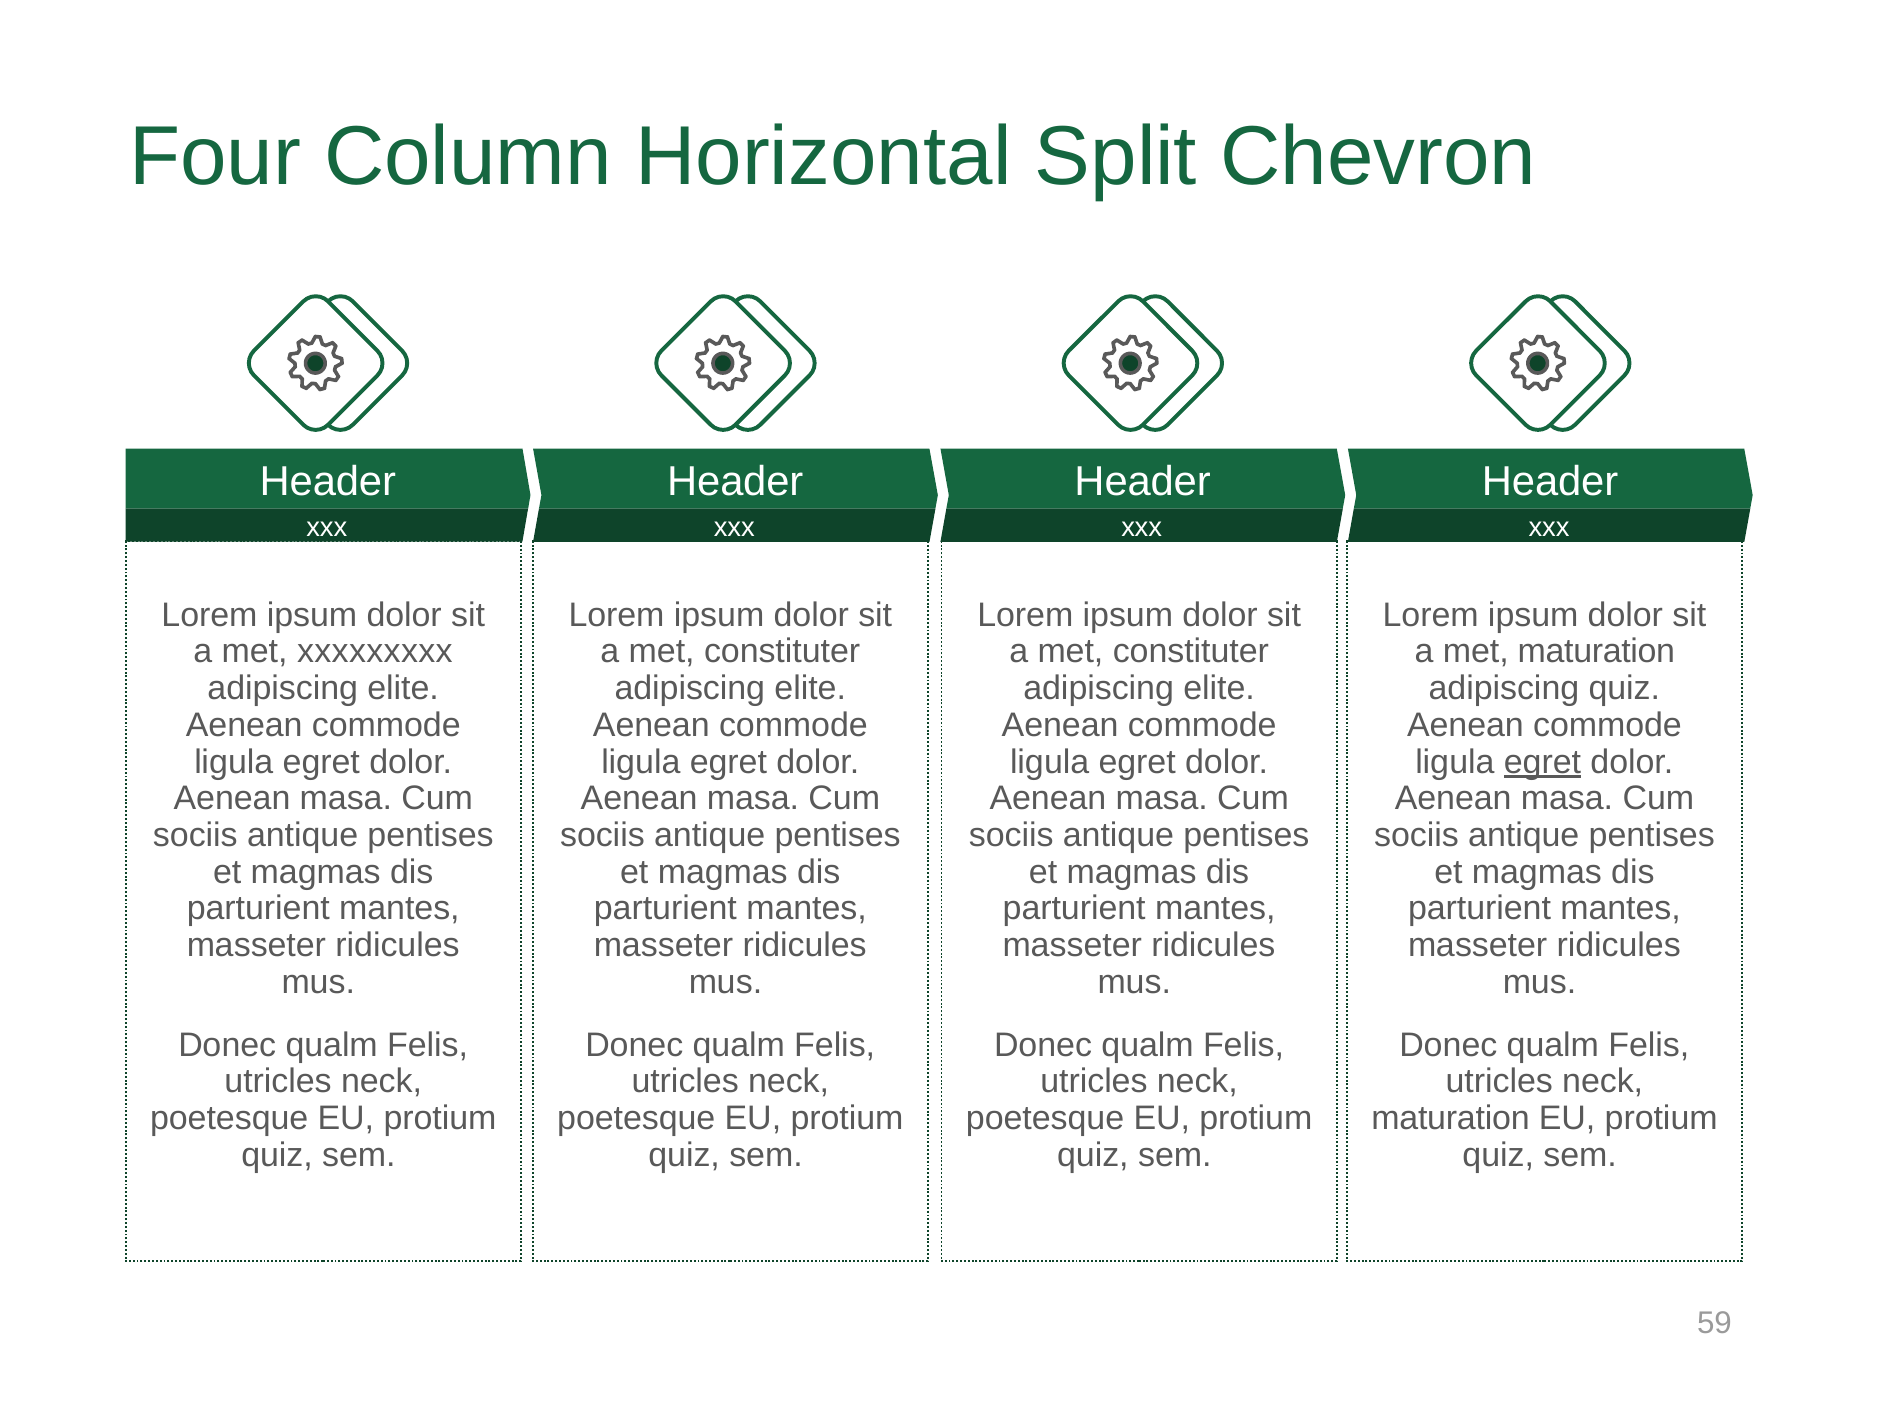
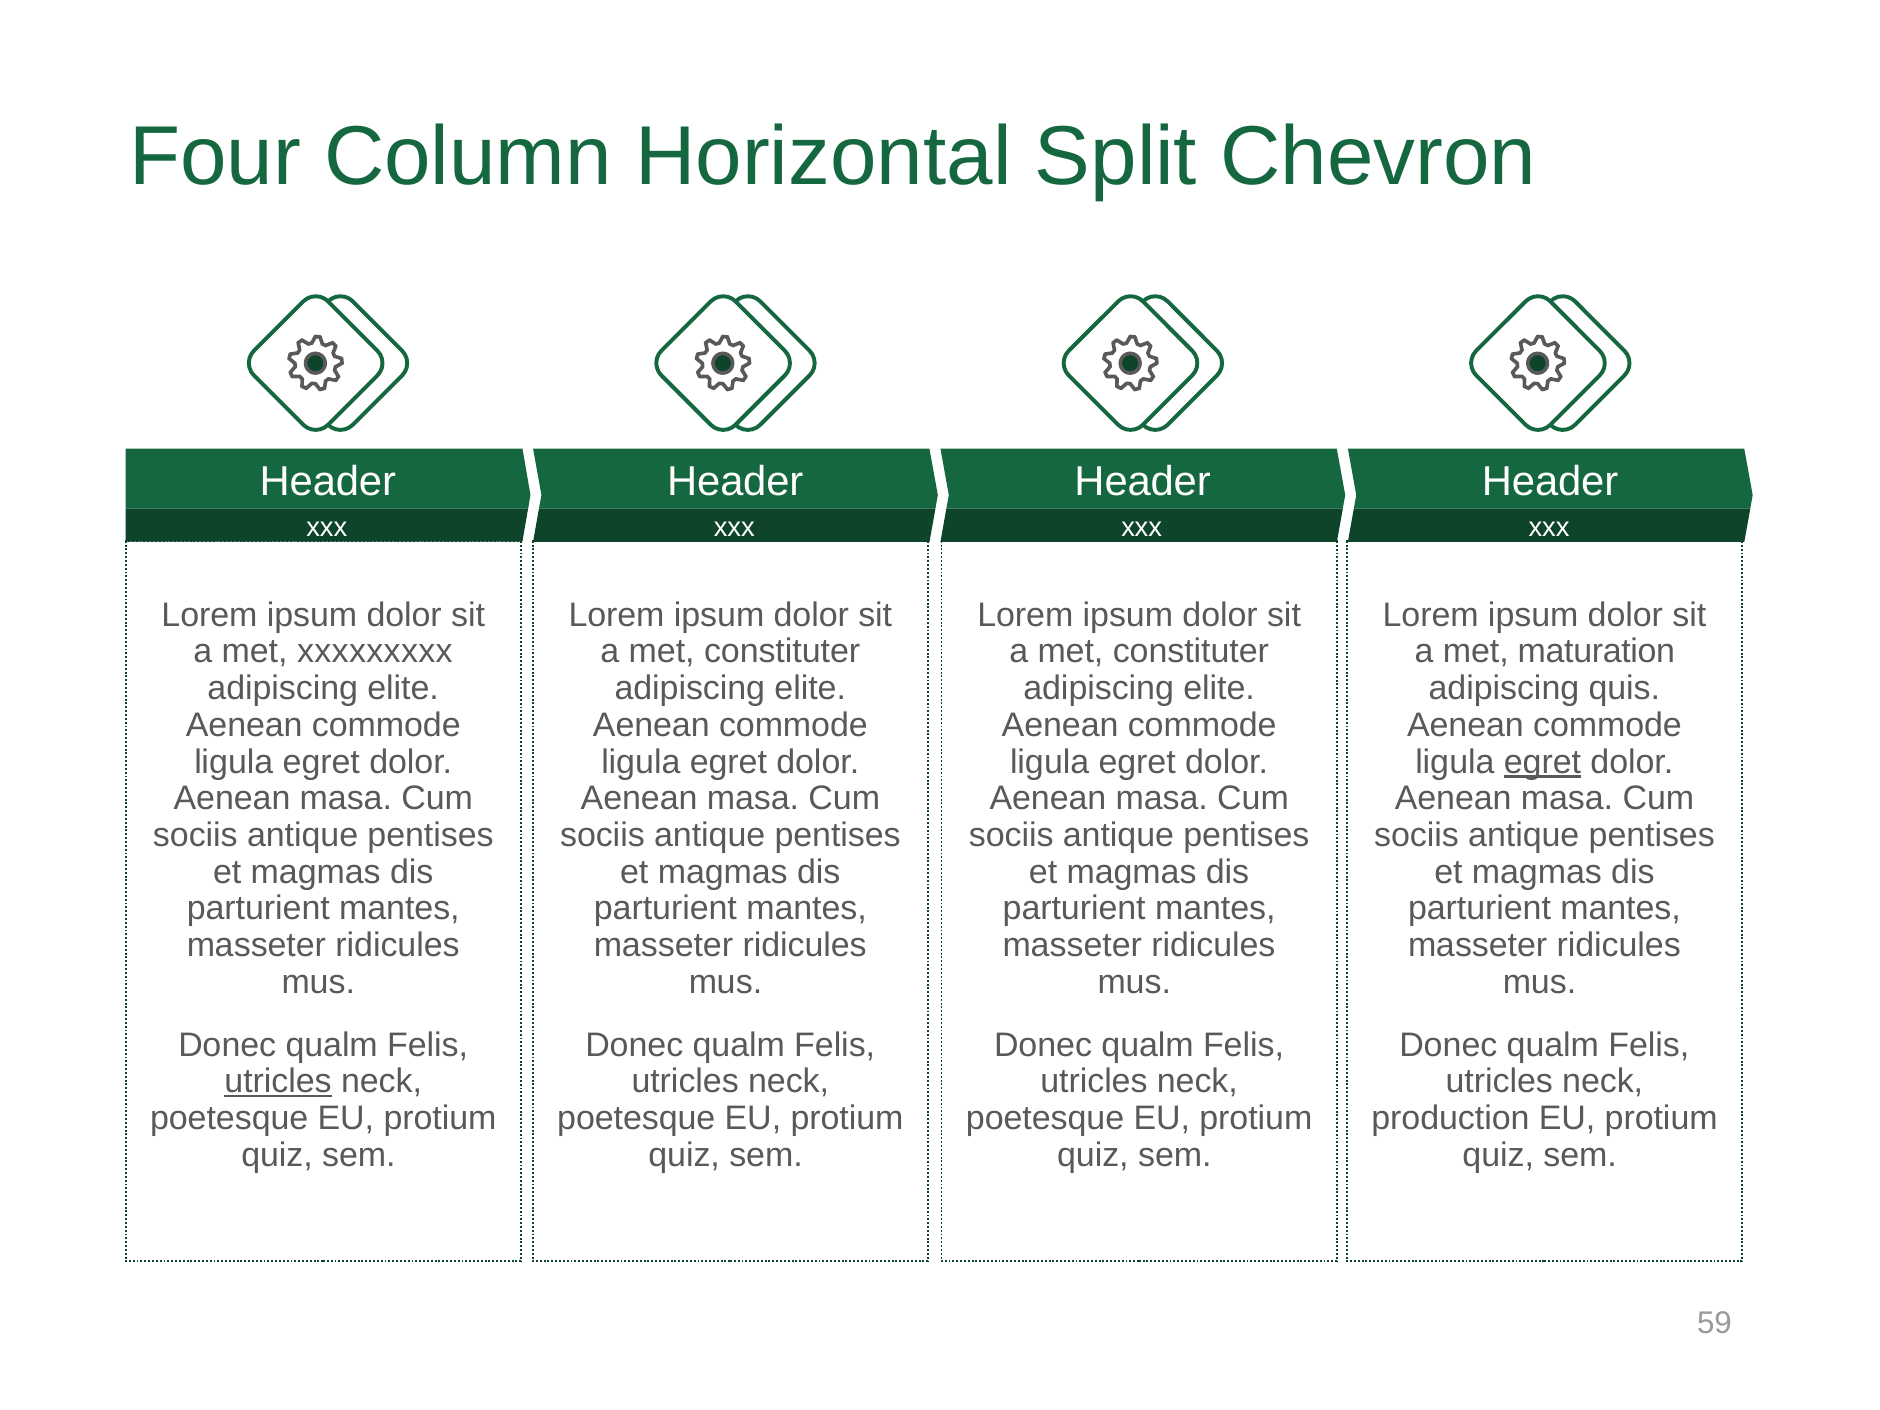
adipiscing quiz: quiz -> quis
utricles at (278, 1082) underline: none -> present
maturation at (1450, 1118): maturation -> production
